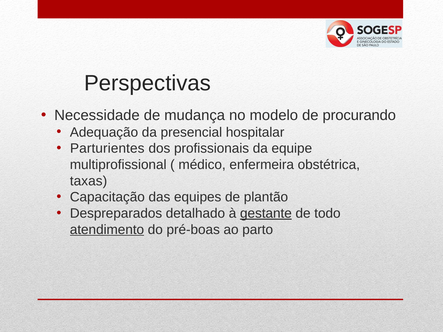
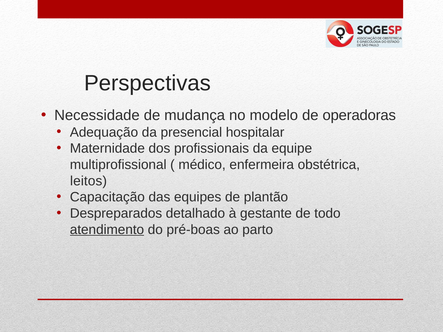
procurando: procurando -> operadoras
Parturientes: Parturientes -> Maternidade
taxas: taxas -> leitos
gestante underline: present -> none
